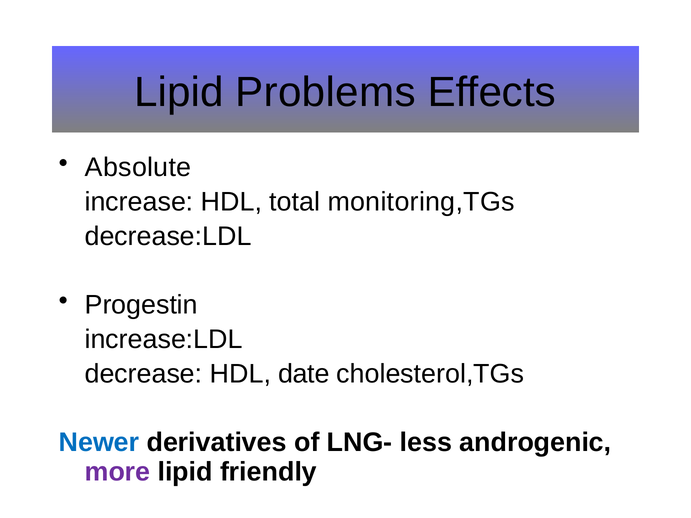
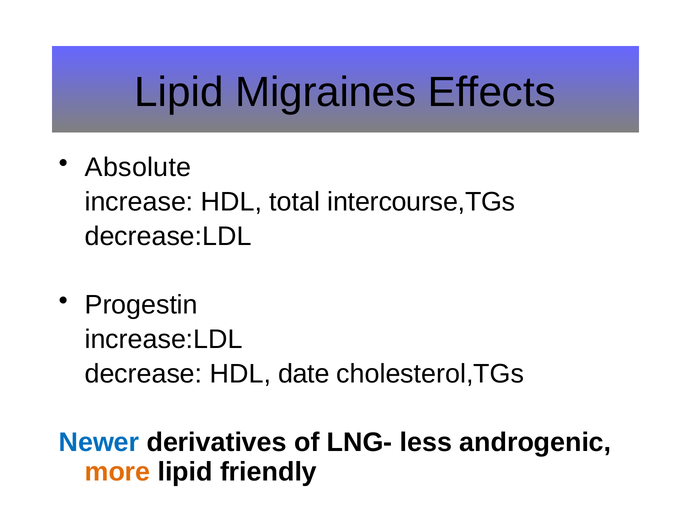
Problems: Problems -> Migraines
monitoring,TGs: monitoring,TGs -> intercourse,TGs
more colour: purple -> orange
